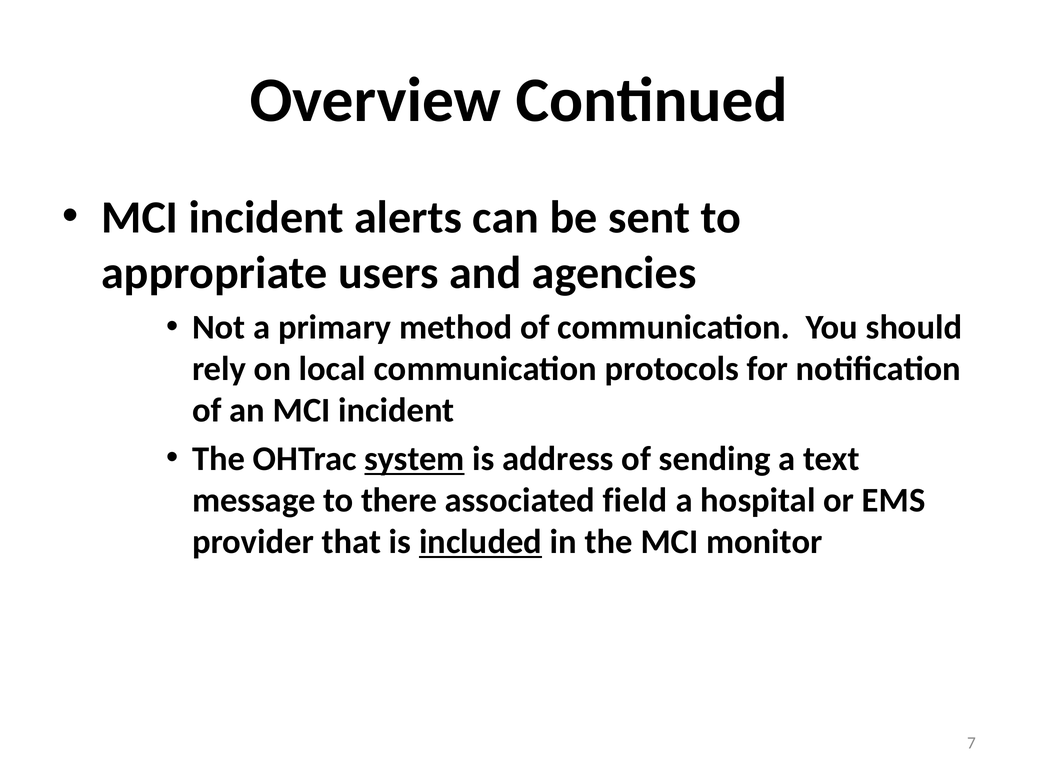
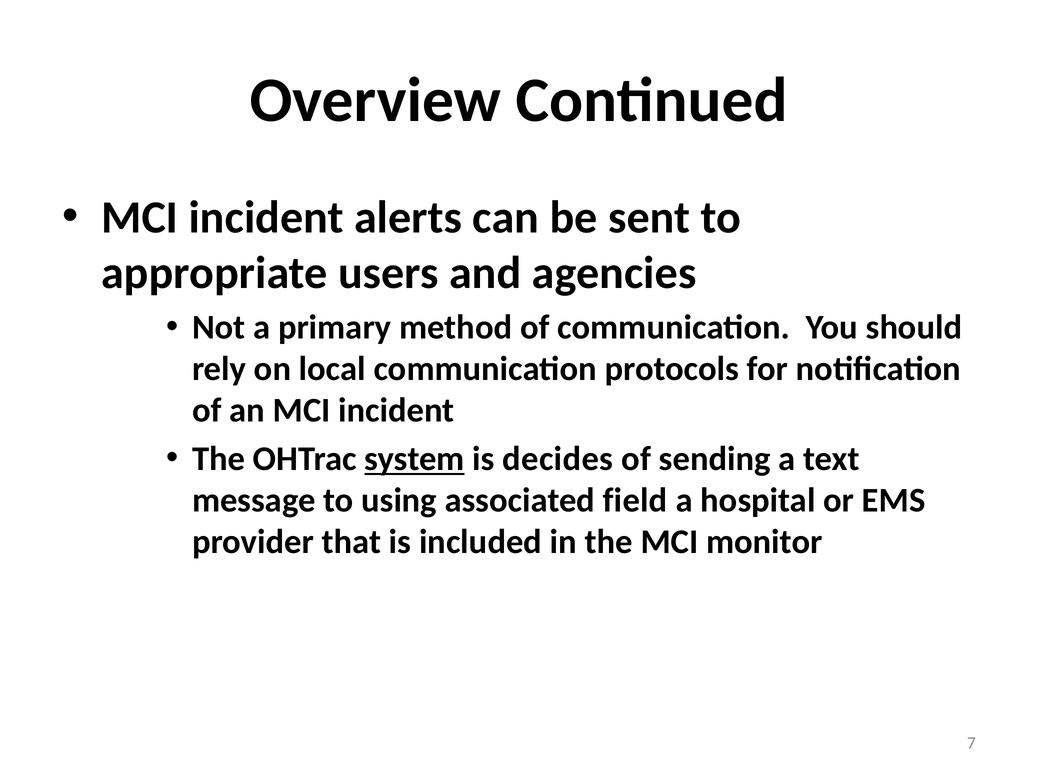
address: address -> decides
there: there -> using
included underline: present -> none
